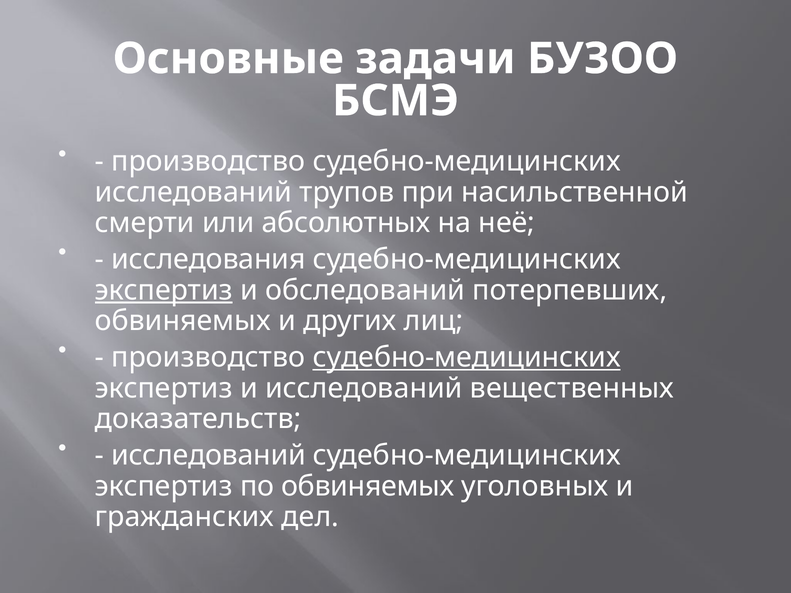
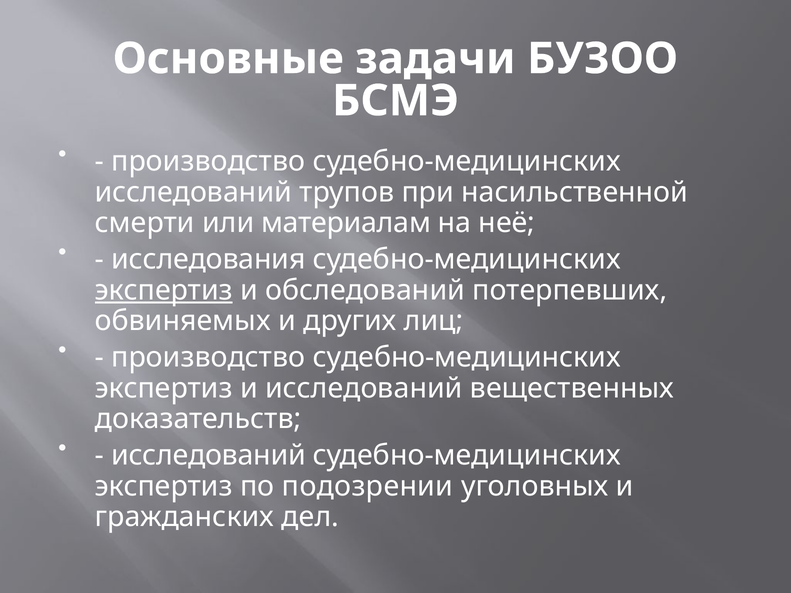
абсолютных: абсолютных -> материалам
судебно-медицинских at (467, 358) underline: present -> none
по обвиняемых: обвиняемых -> подозрении
